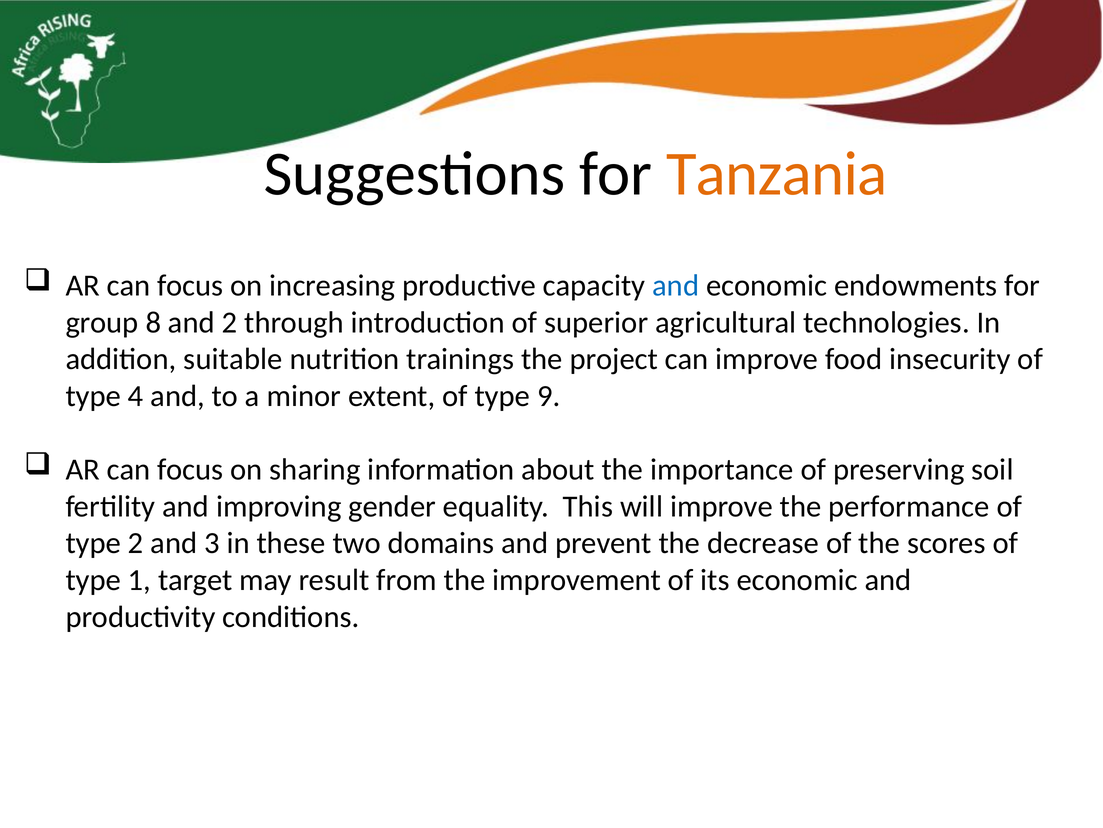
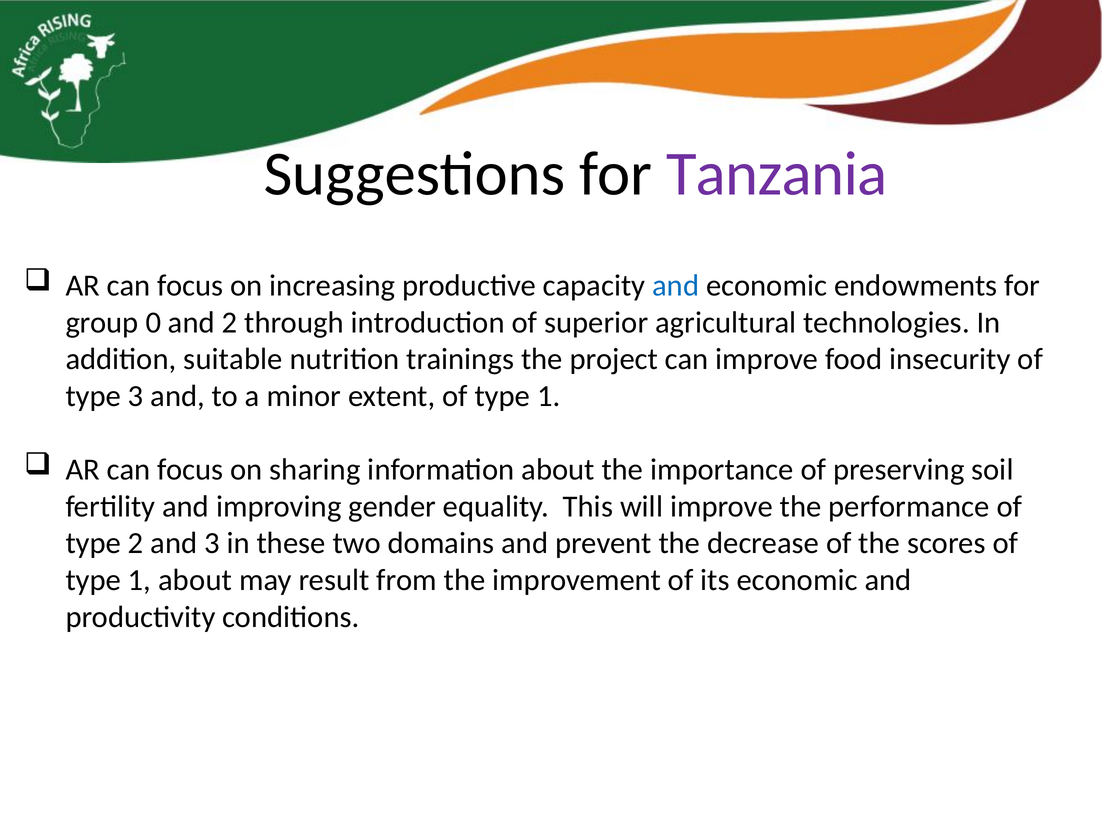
Tanzania colour: orange -> purple
8: 8 -> 0
type 4: 4 -> 3
extent of type 9: 9 -> 1
1 target: target -> about
